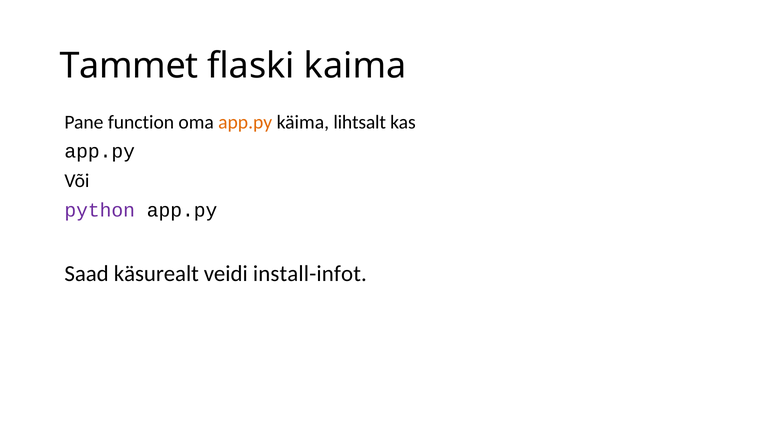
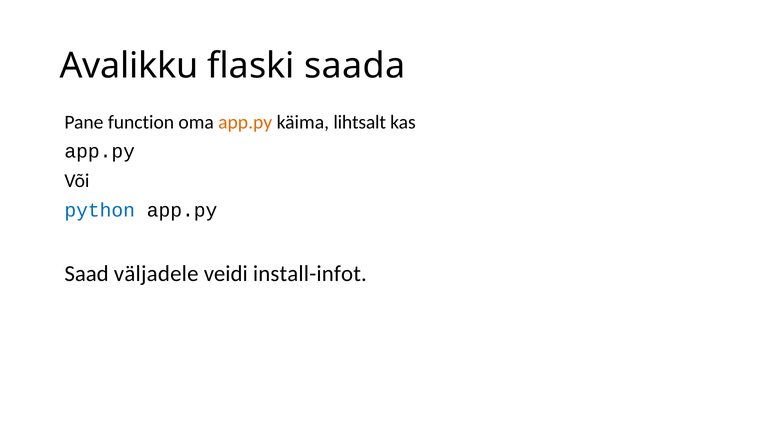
Tammet: Tammet -> Avalikku
kaima: kaima -> saada
python colour: purple -> blue
käsurealt: käsurealt -> väljadele
